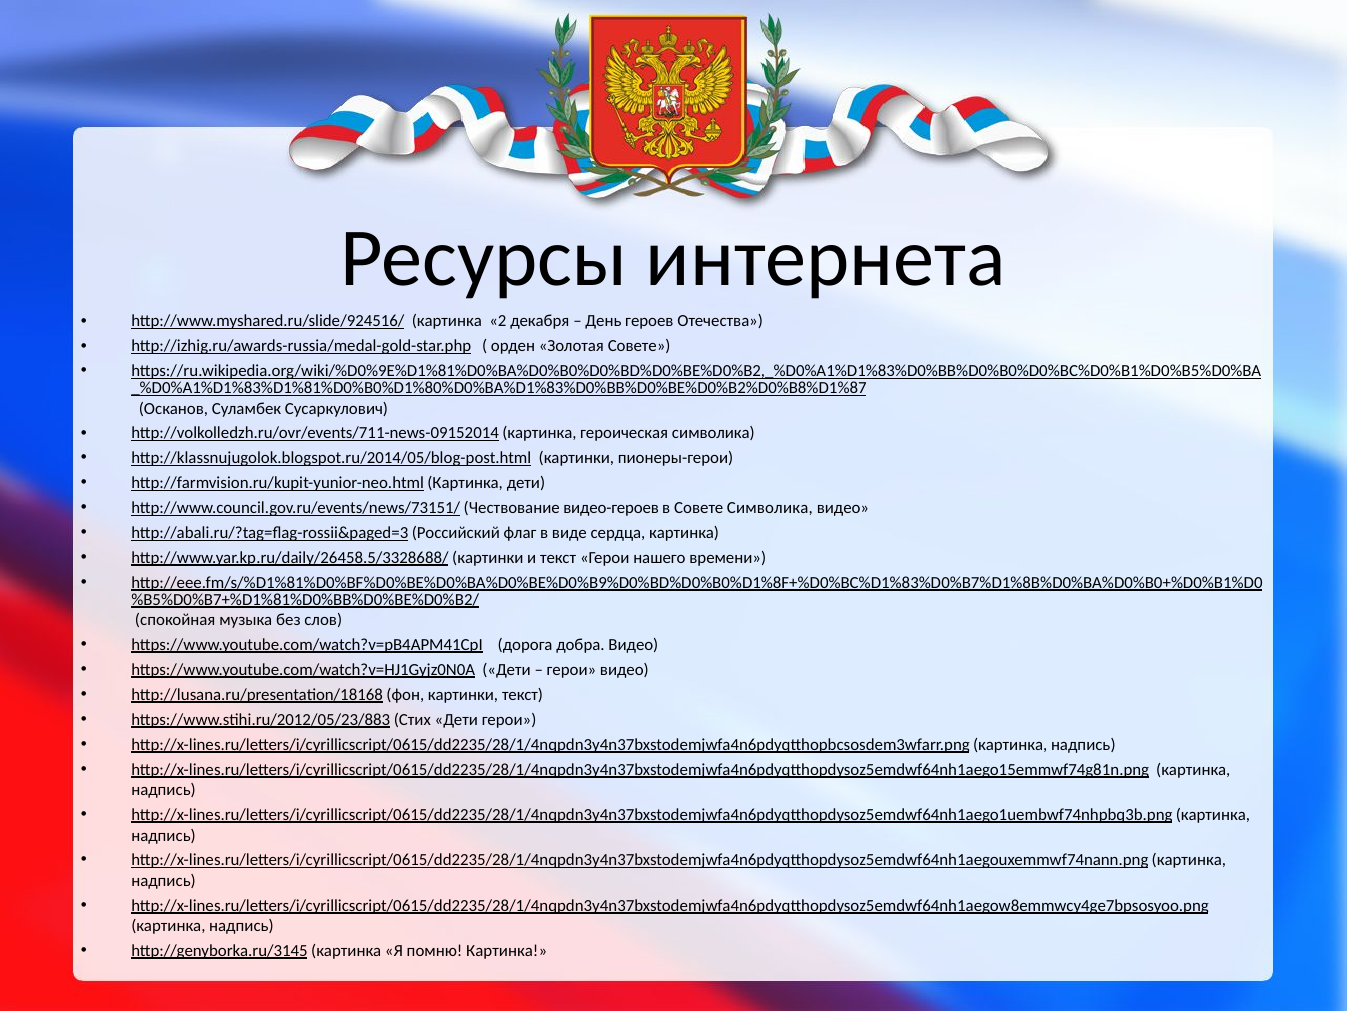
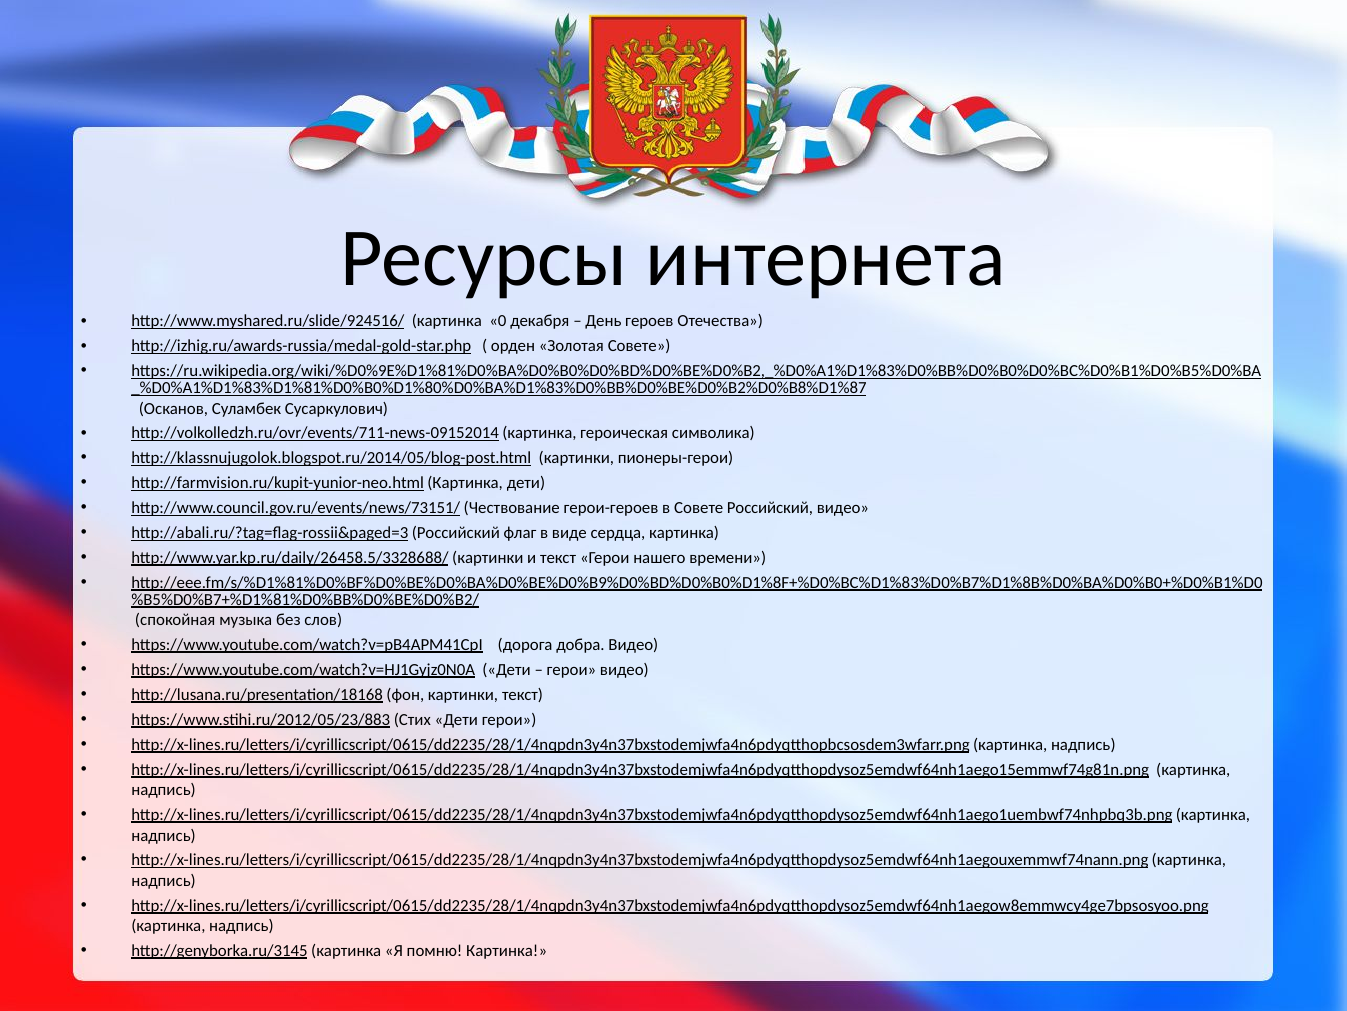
2: 2 -> 0
видео-героев: видео-героев -> герои-героев
Совете Символика: Символика -> Российский
